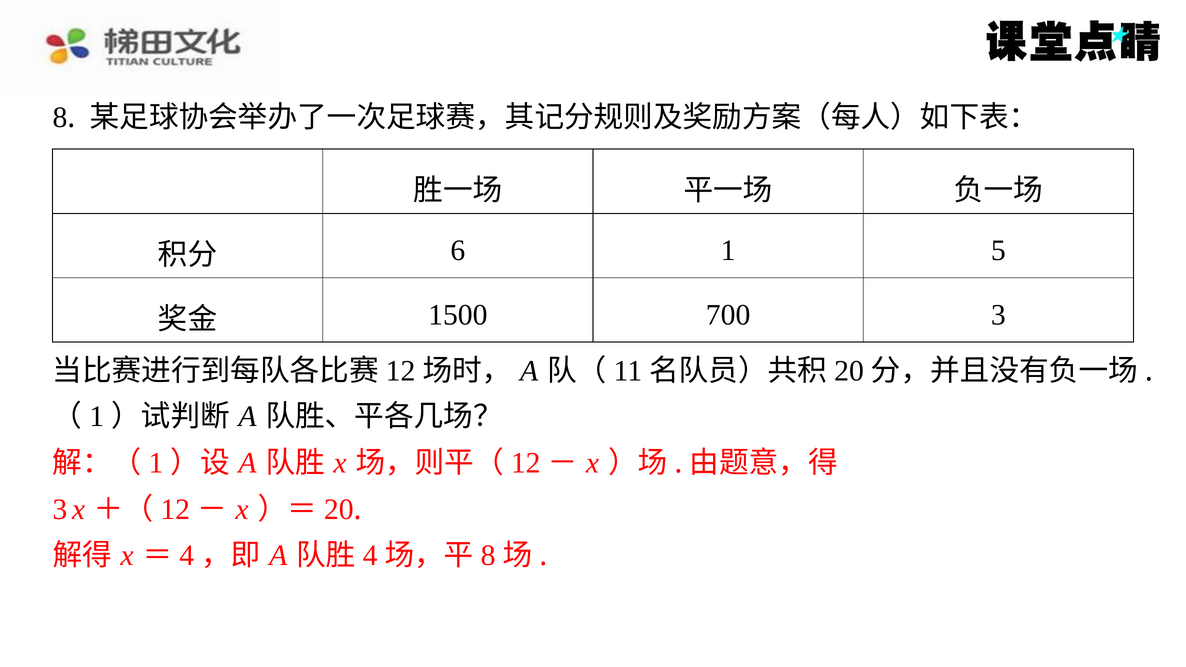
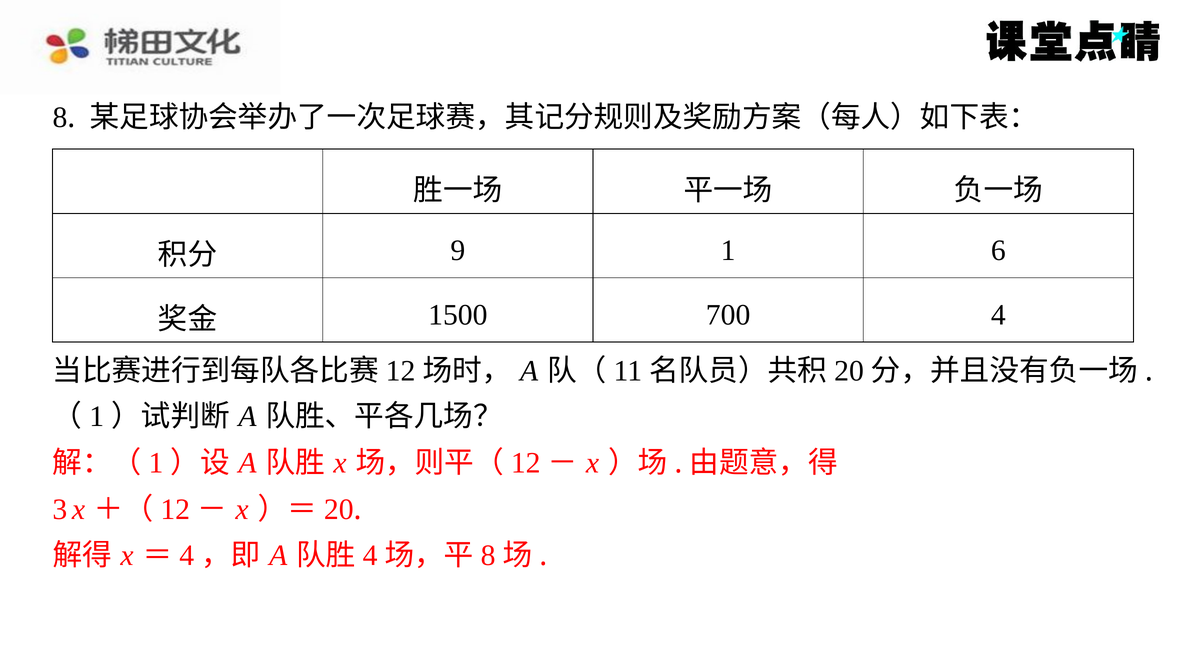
6: 6 -> 9
5: 5 -> 6
700 3: 3 -> 4
